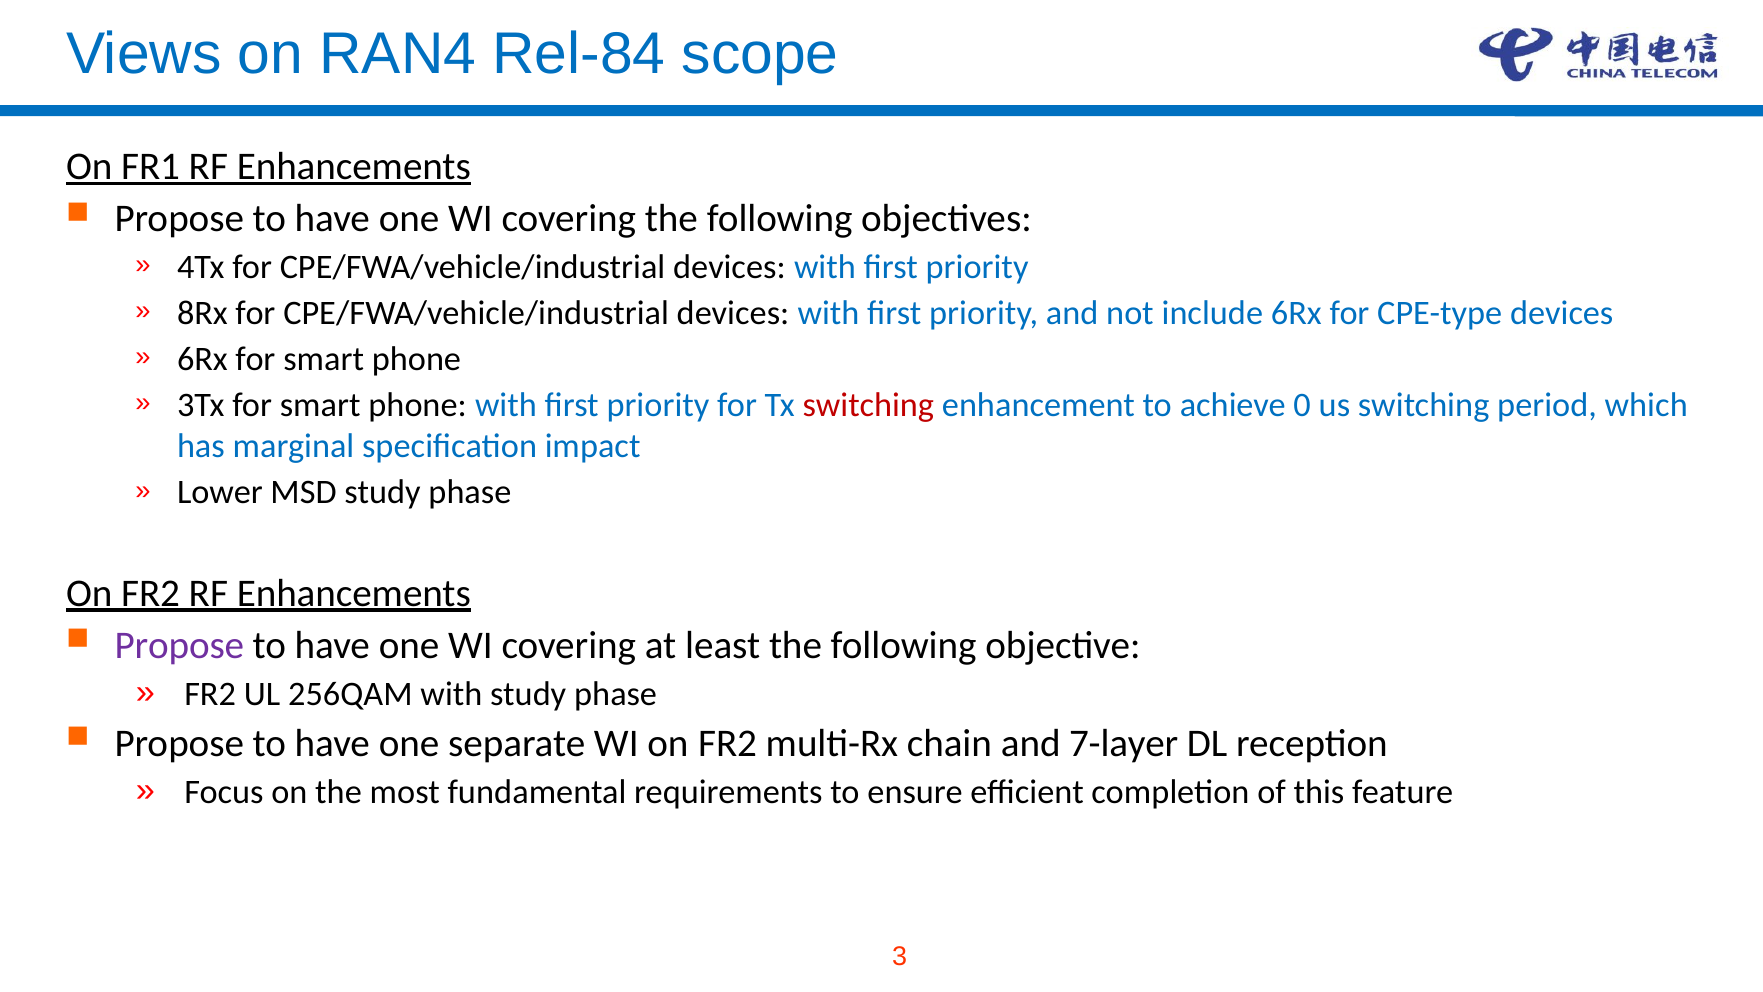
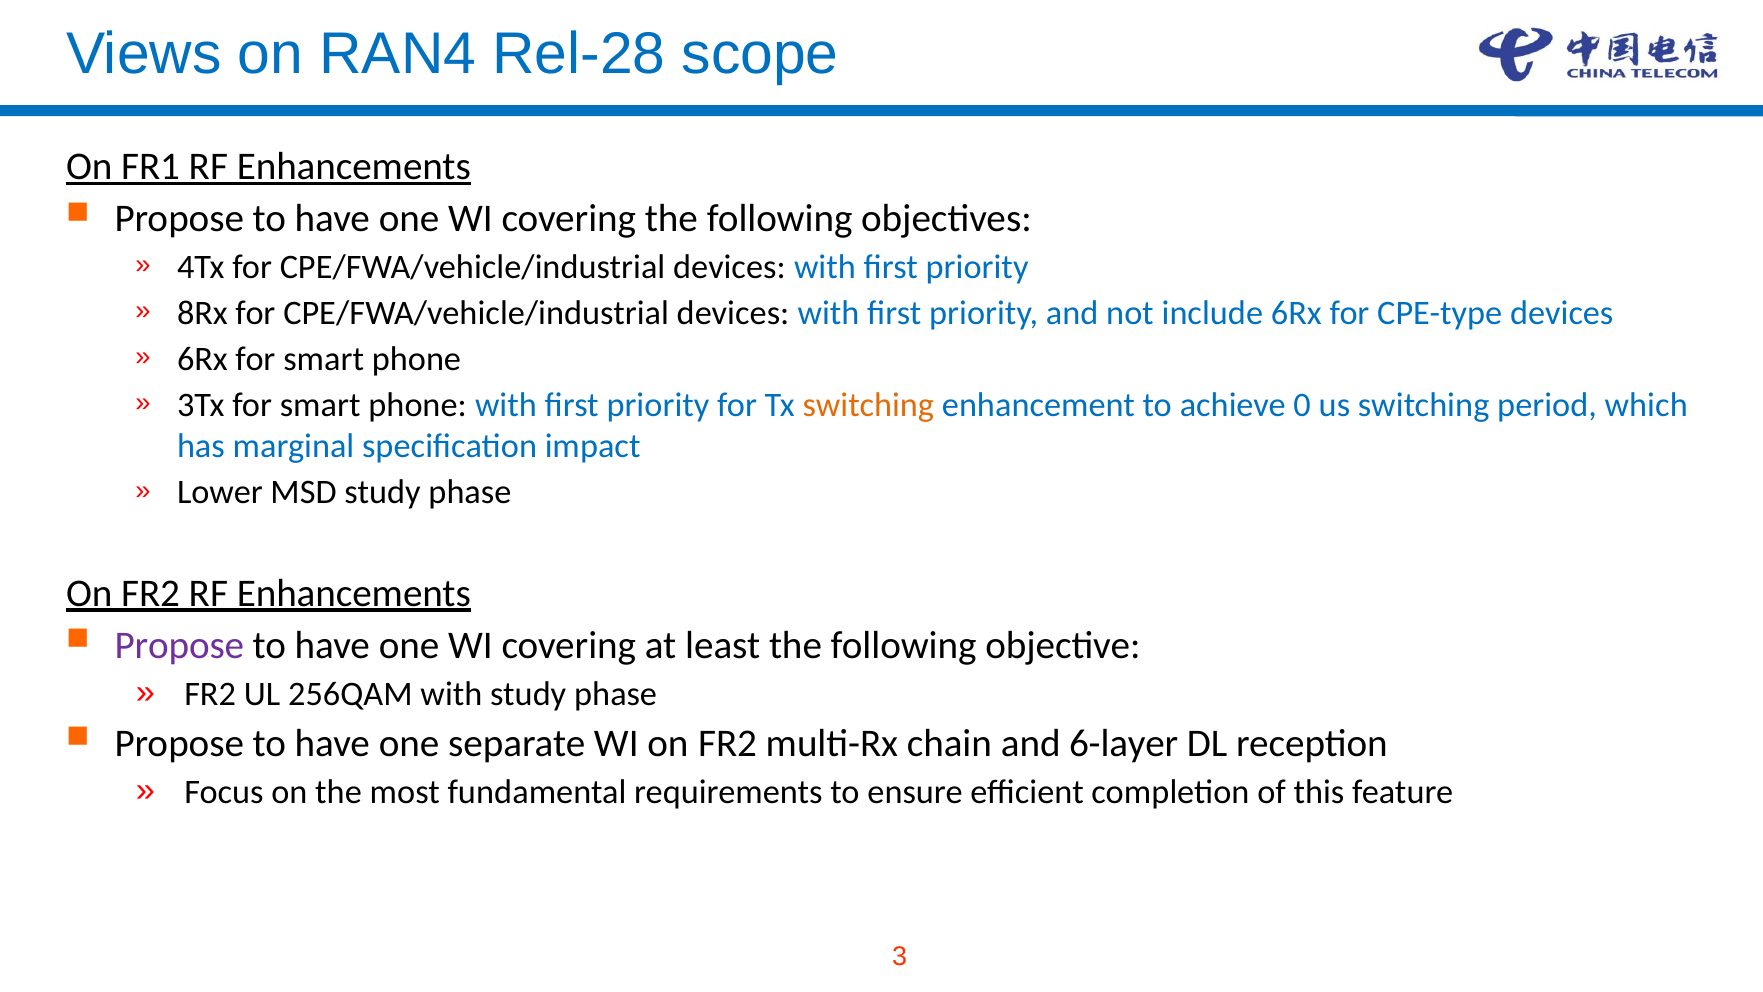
Rel-84: Rel-84 -> Rel-28
switching at (868, 405) colour: red -> orange
7-layer: 7-layer -> 6-layer
